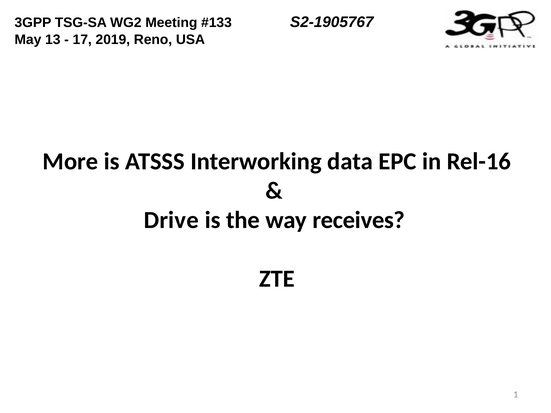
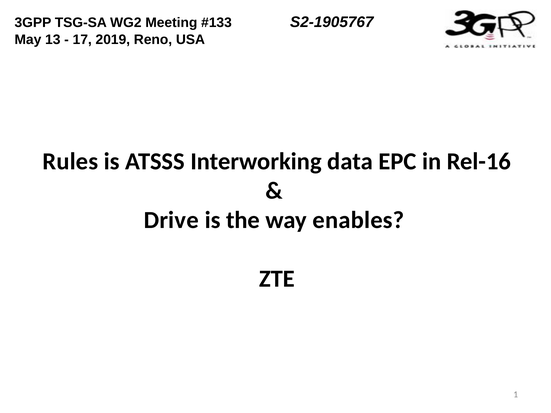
More: More -> Rules
receives: receives -> enables
